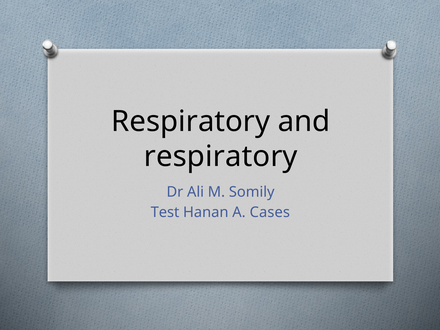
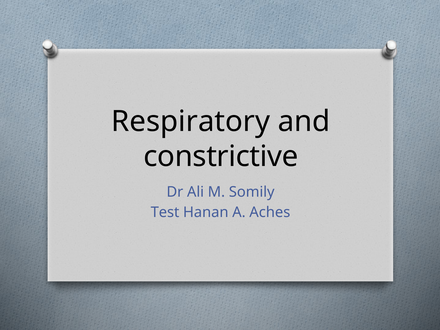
respiratory at (221, 157): respiratory -> constrictive
Cases: Cases -> Aches
